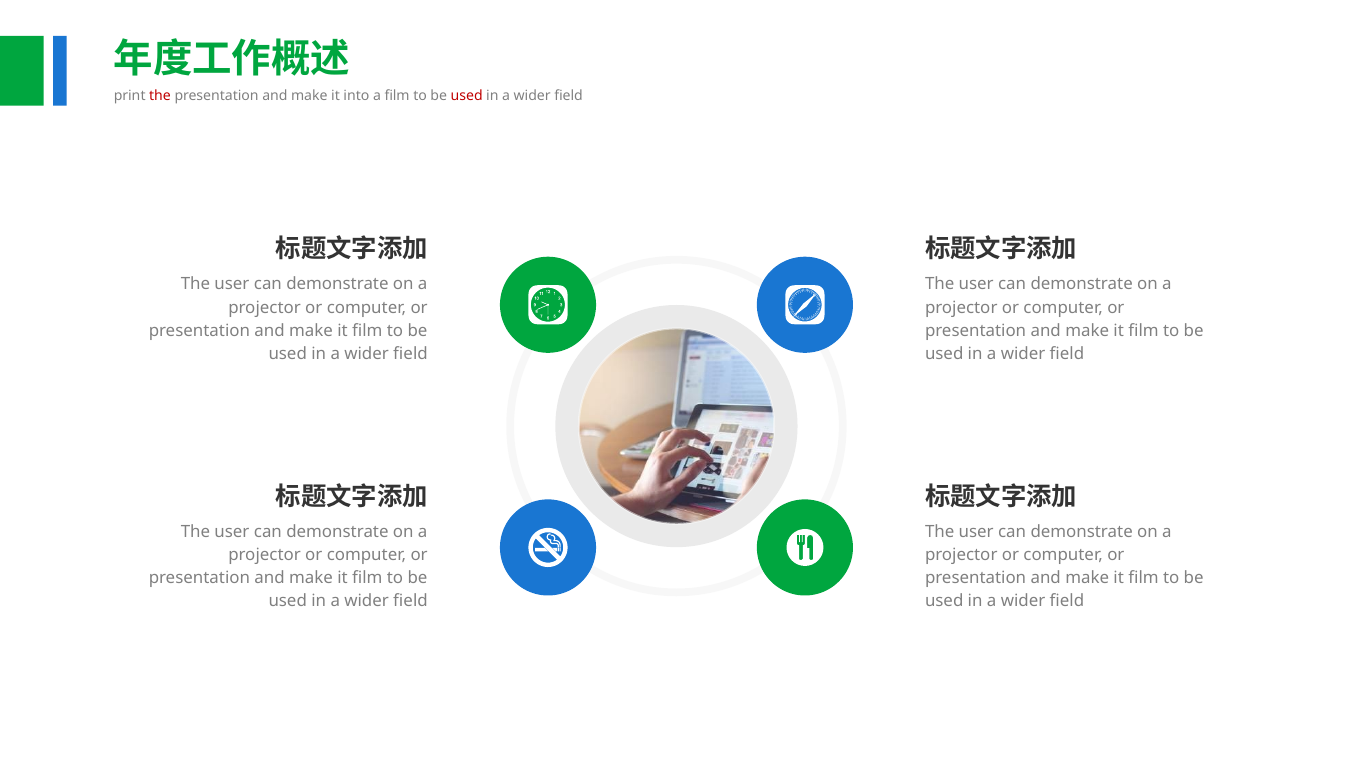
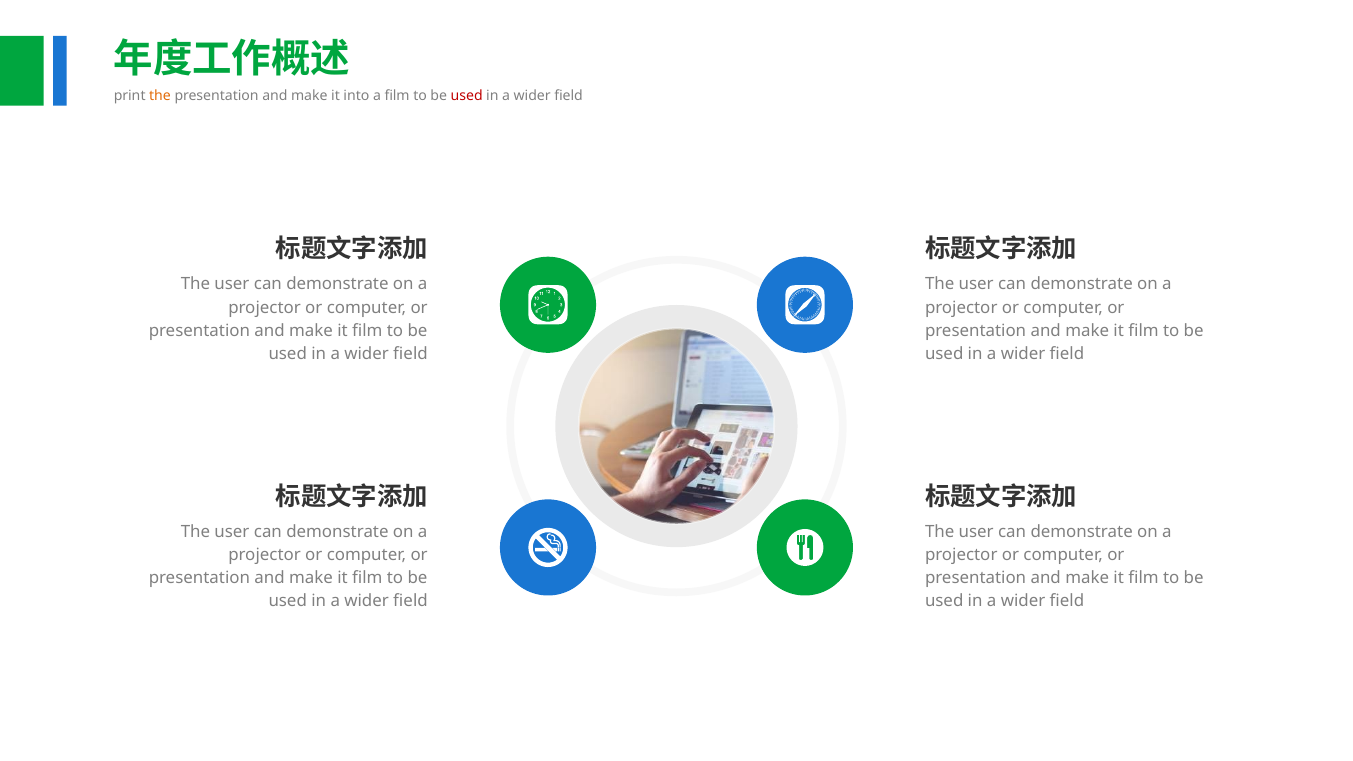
the at (160, 96) colour: red -> orange
